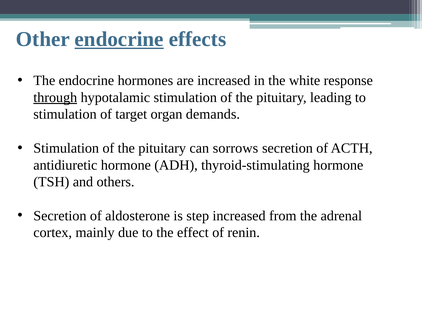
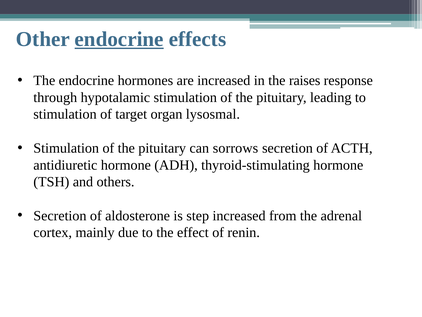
white: white -> raises
through underline: present -> none
demands: demands -> lysosmal
